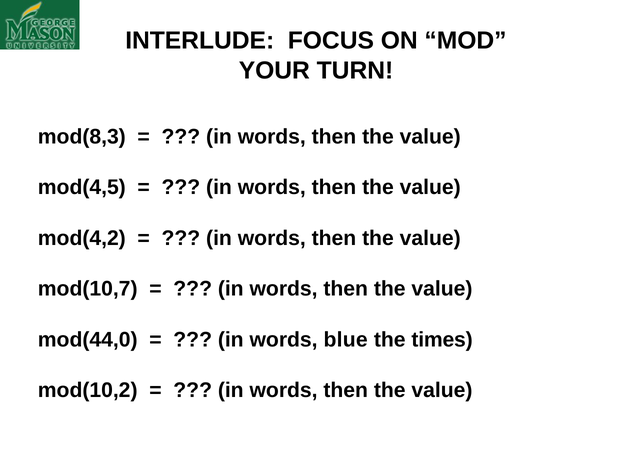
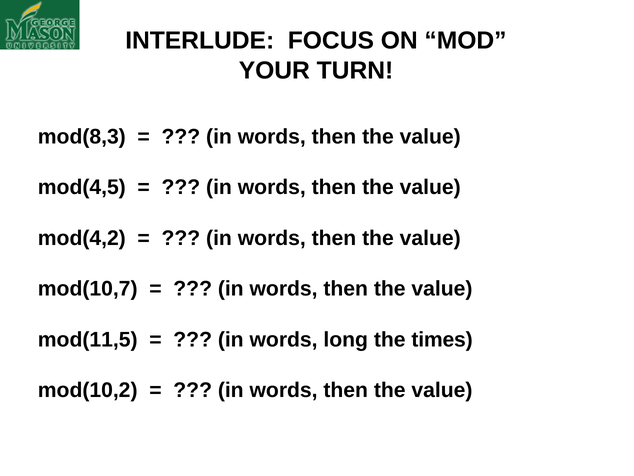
mod(44,0: mod(44,0 -> mod(11,5
blue: blue -> long
